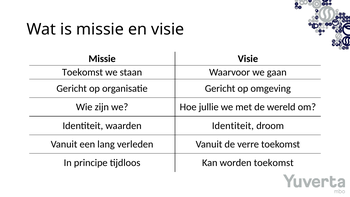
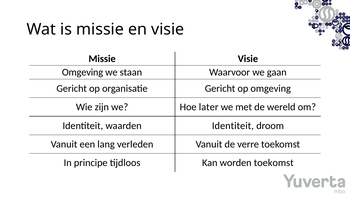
Toekomst at (82, 72): Toekomst -> Omgeving
jullie: jullie -> later
